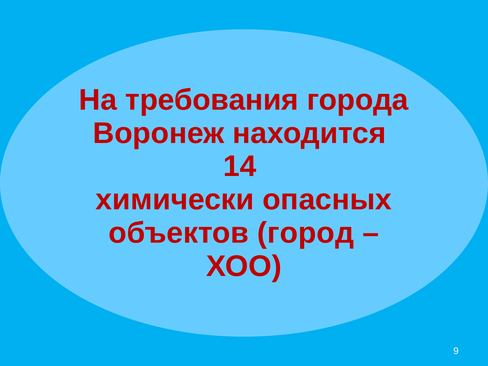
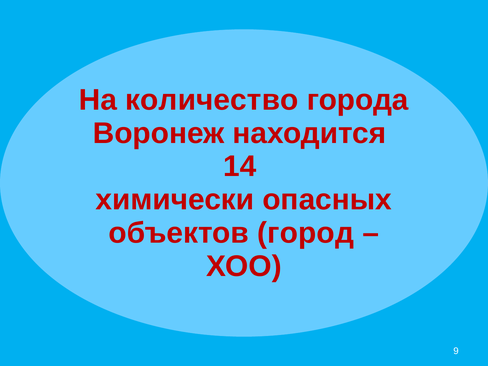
требования: требования -> количество
